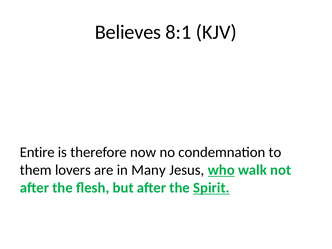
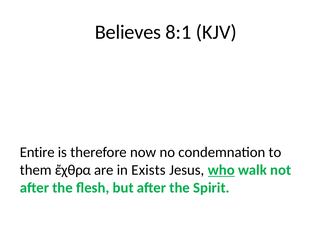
lovers: lovers -> ἔχθρα
Many: Many -> Exists
Spirit underline: present -> none
